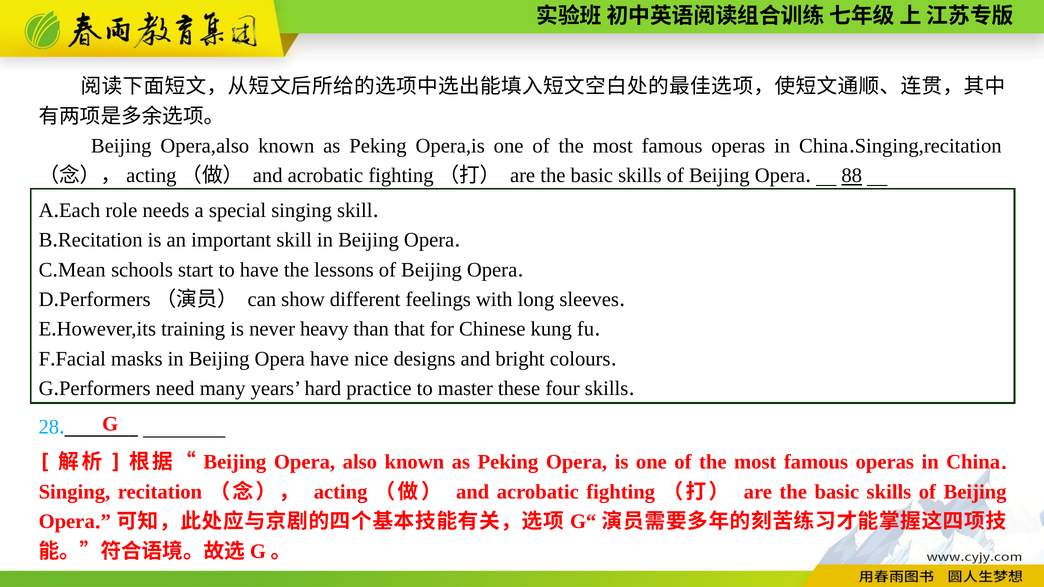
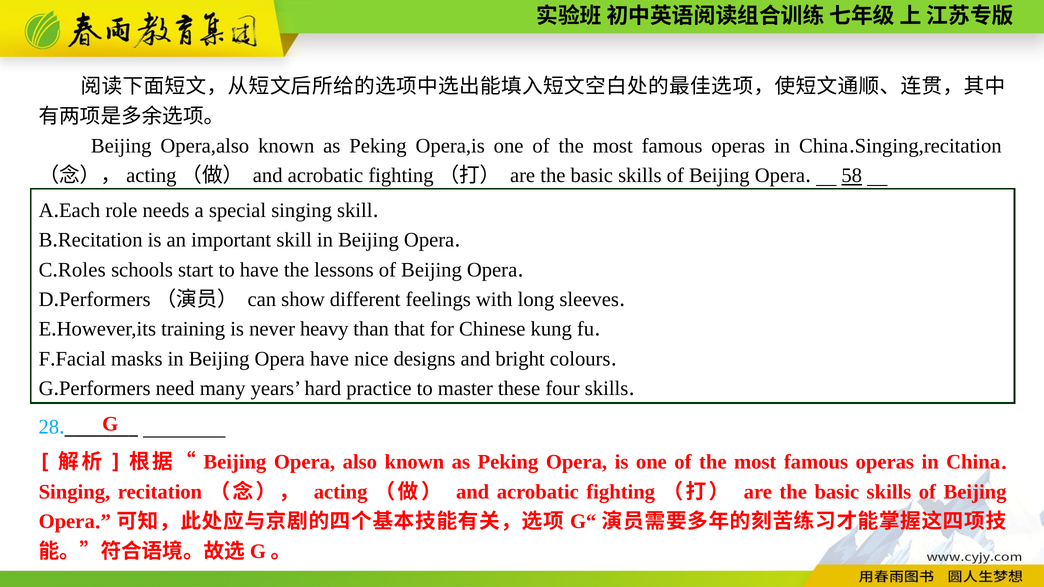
88: 88 -> 58
Mean: Mean -> Roles
